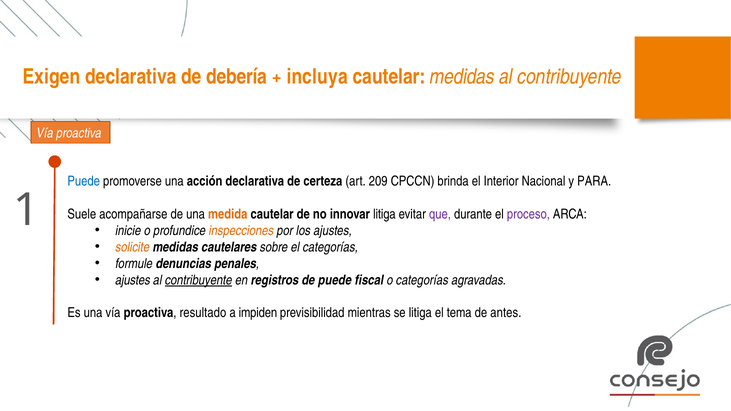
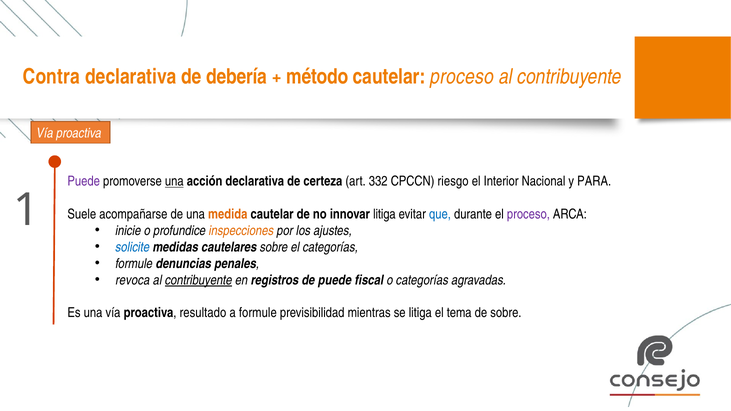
Exigen: Exigen -> Contra
incluya: incluya -> método
cautelar medidas: medidas -> proceso
Puede at (84, 181) colour: blue -> purple
una at (174, 181) underline: none -> present
209: 209 -> 332
brinda: brinda -> riesgo
que colour: purple -> blue
solicite colour: orange -> blue
ajustes at (133, 280): ajustes -> revoca
a impiden: impiden -> formule
de antes: antes -> sobre
